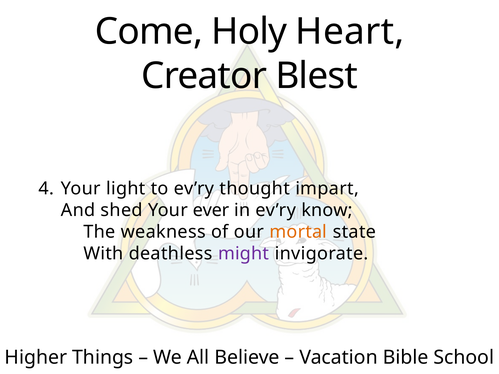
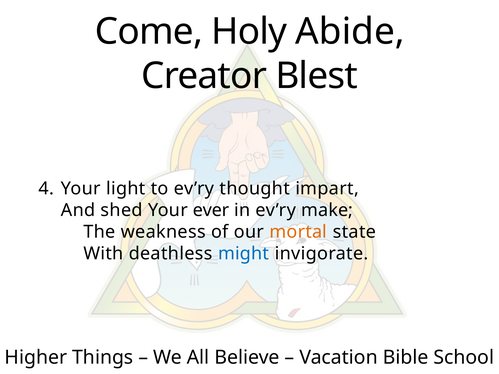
Heart: Heart -> Abide
know: know -> make
might colour: purple -> blue
